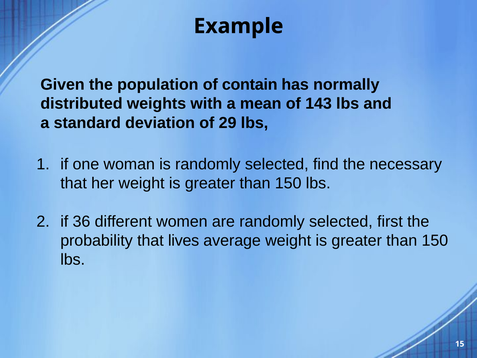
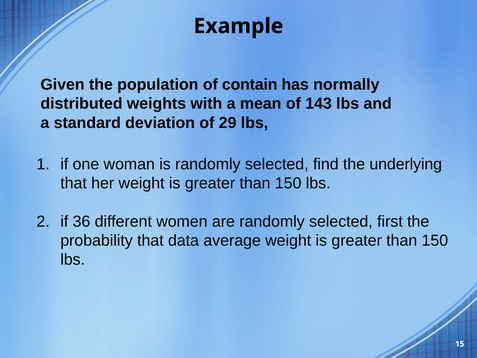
necessary: necessary -> underlying
lives: lives -> data
